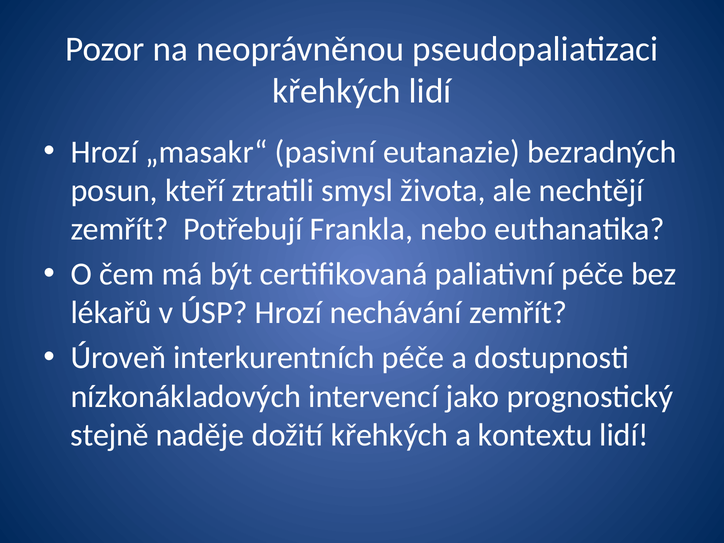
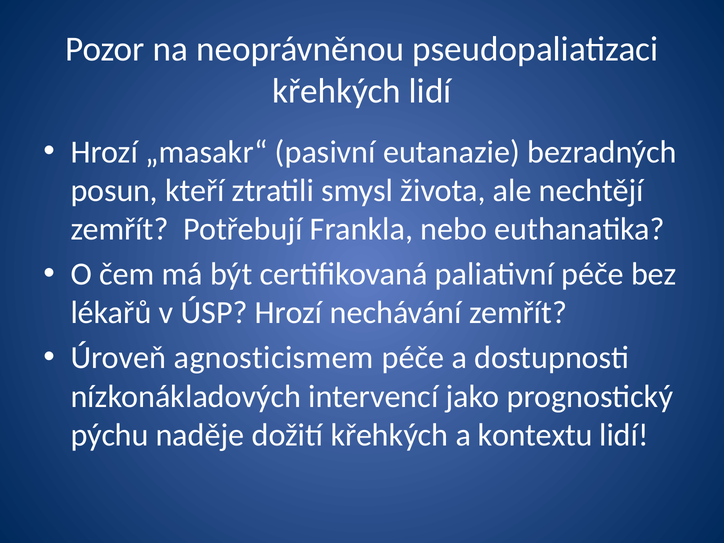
interkurentních: interkurentních -> agnosticismem
stejně: stejně -> pýchu
